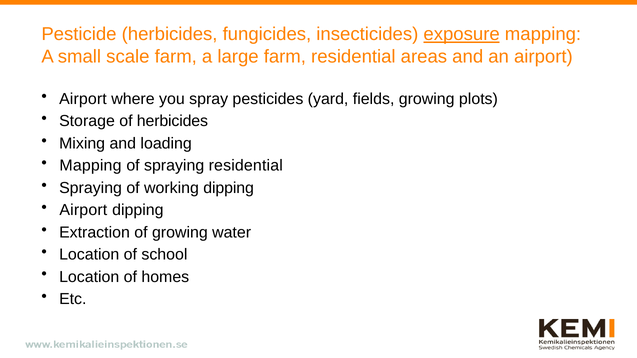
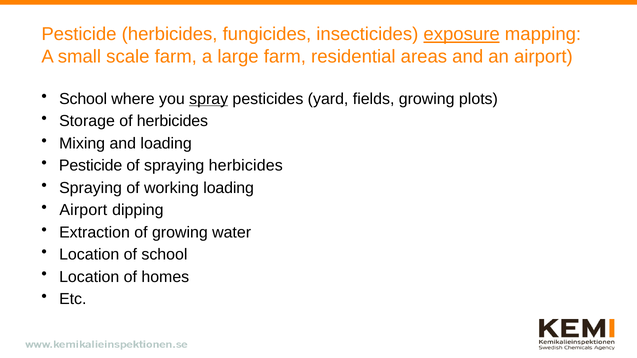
Airport at (83, 99): Airport -> School
spray underline: none -> present
Mapping at (90, 166): Mapping -> Pesticide
spraying residential: residential -> herbicides
working dipping: dipping -> loading
